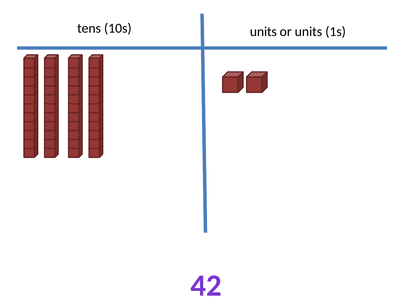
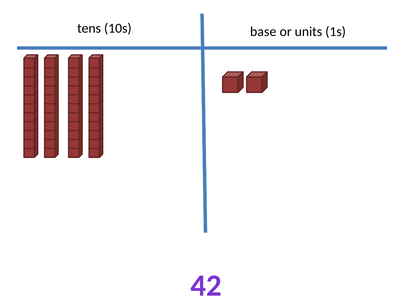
10s units: units -> base
